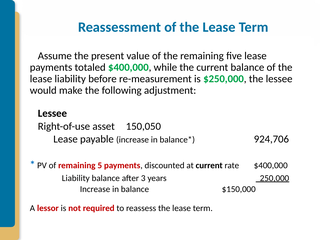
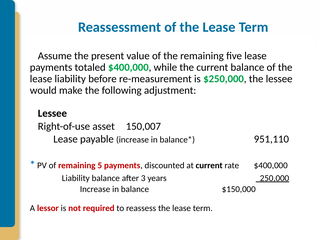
150,050: 150,050 -> 150,007
924,706: 924,706 -> 951,110
